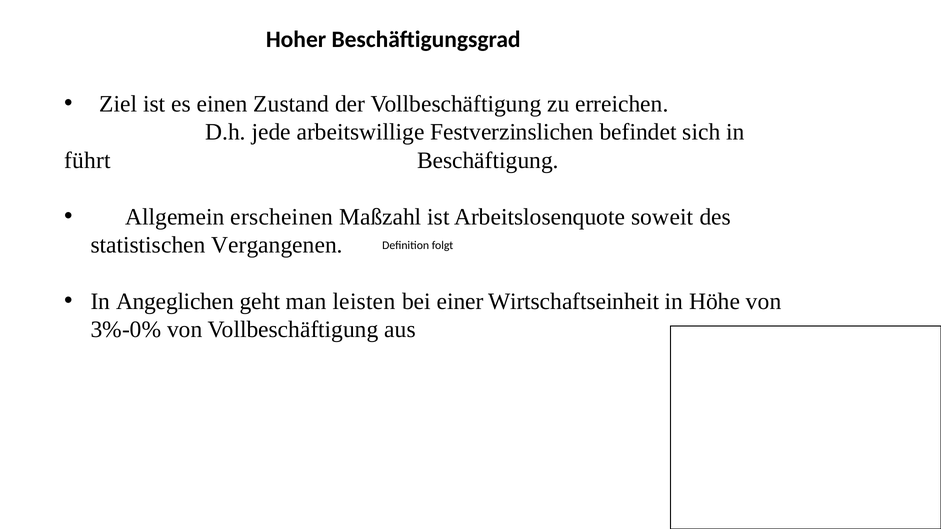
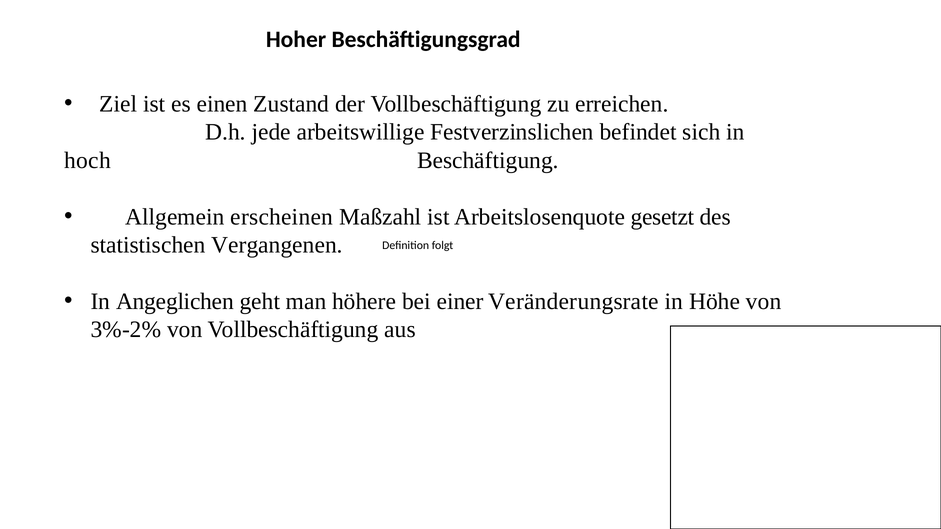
führt: führt -> hoch
soweit: soweit -> gesetzt
leisten: leisten -> höhere
Wirtschaftseinheit: Wirtschaftseinheit -> Veränderungsrate
3%-0%: 3%-0% -> 3%-2%
